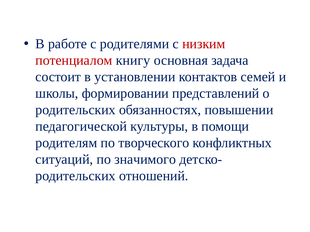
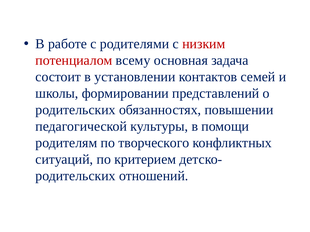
книгу: книгу -> всему
значимого: значимого -> критерием
